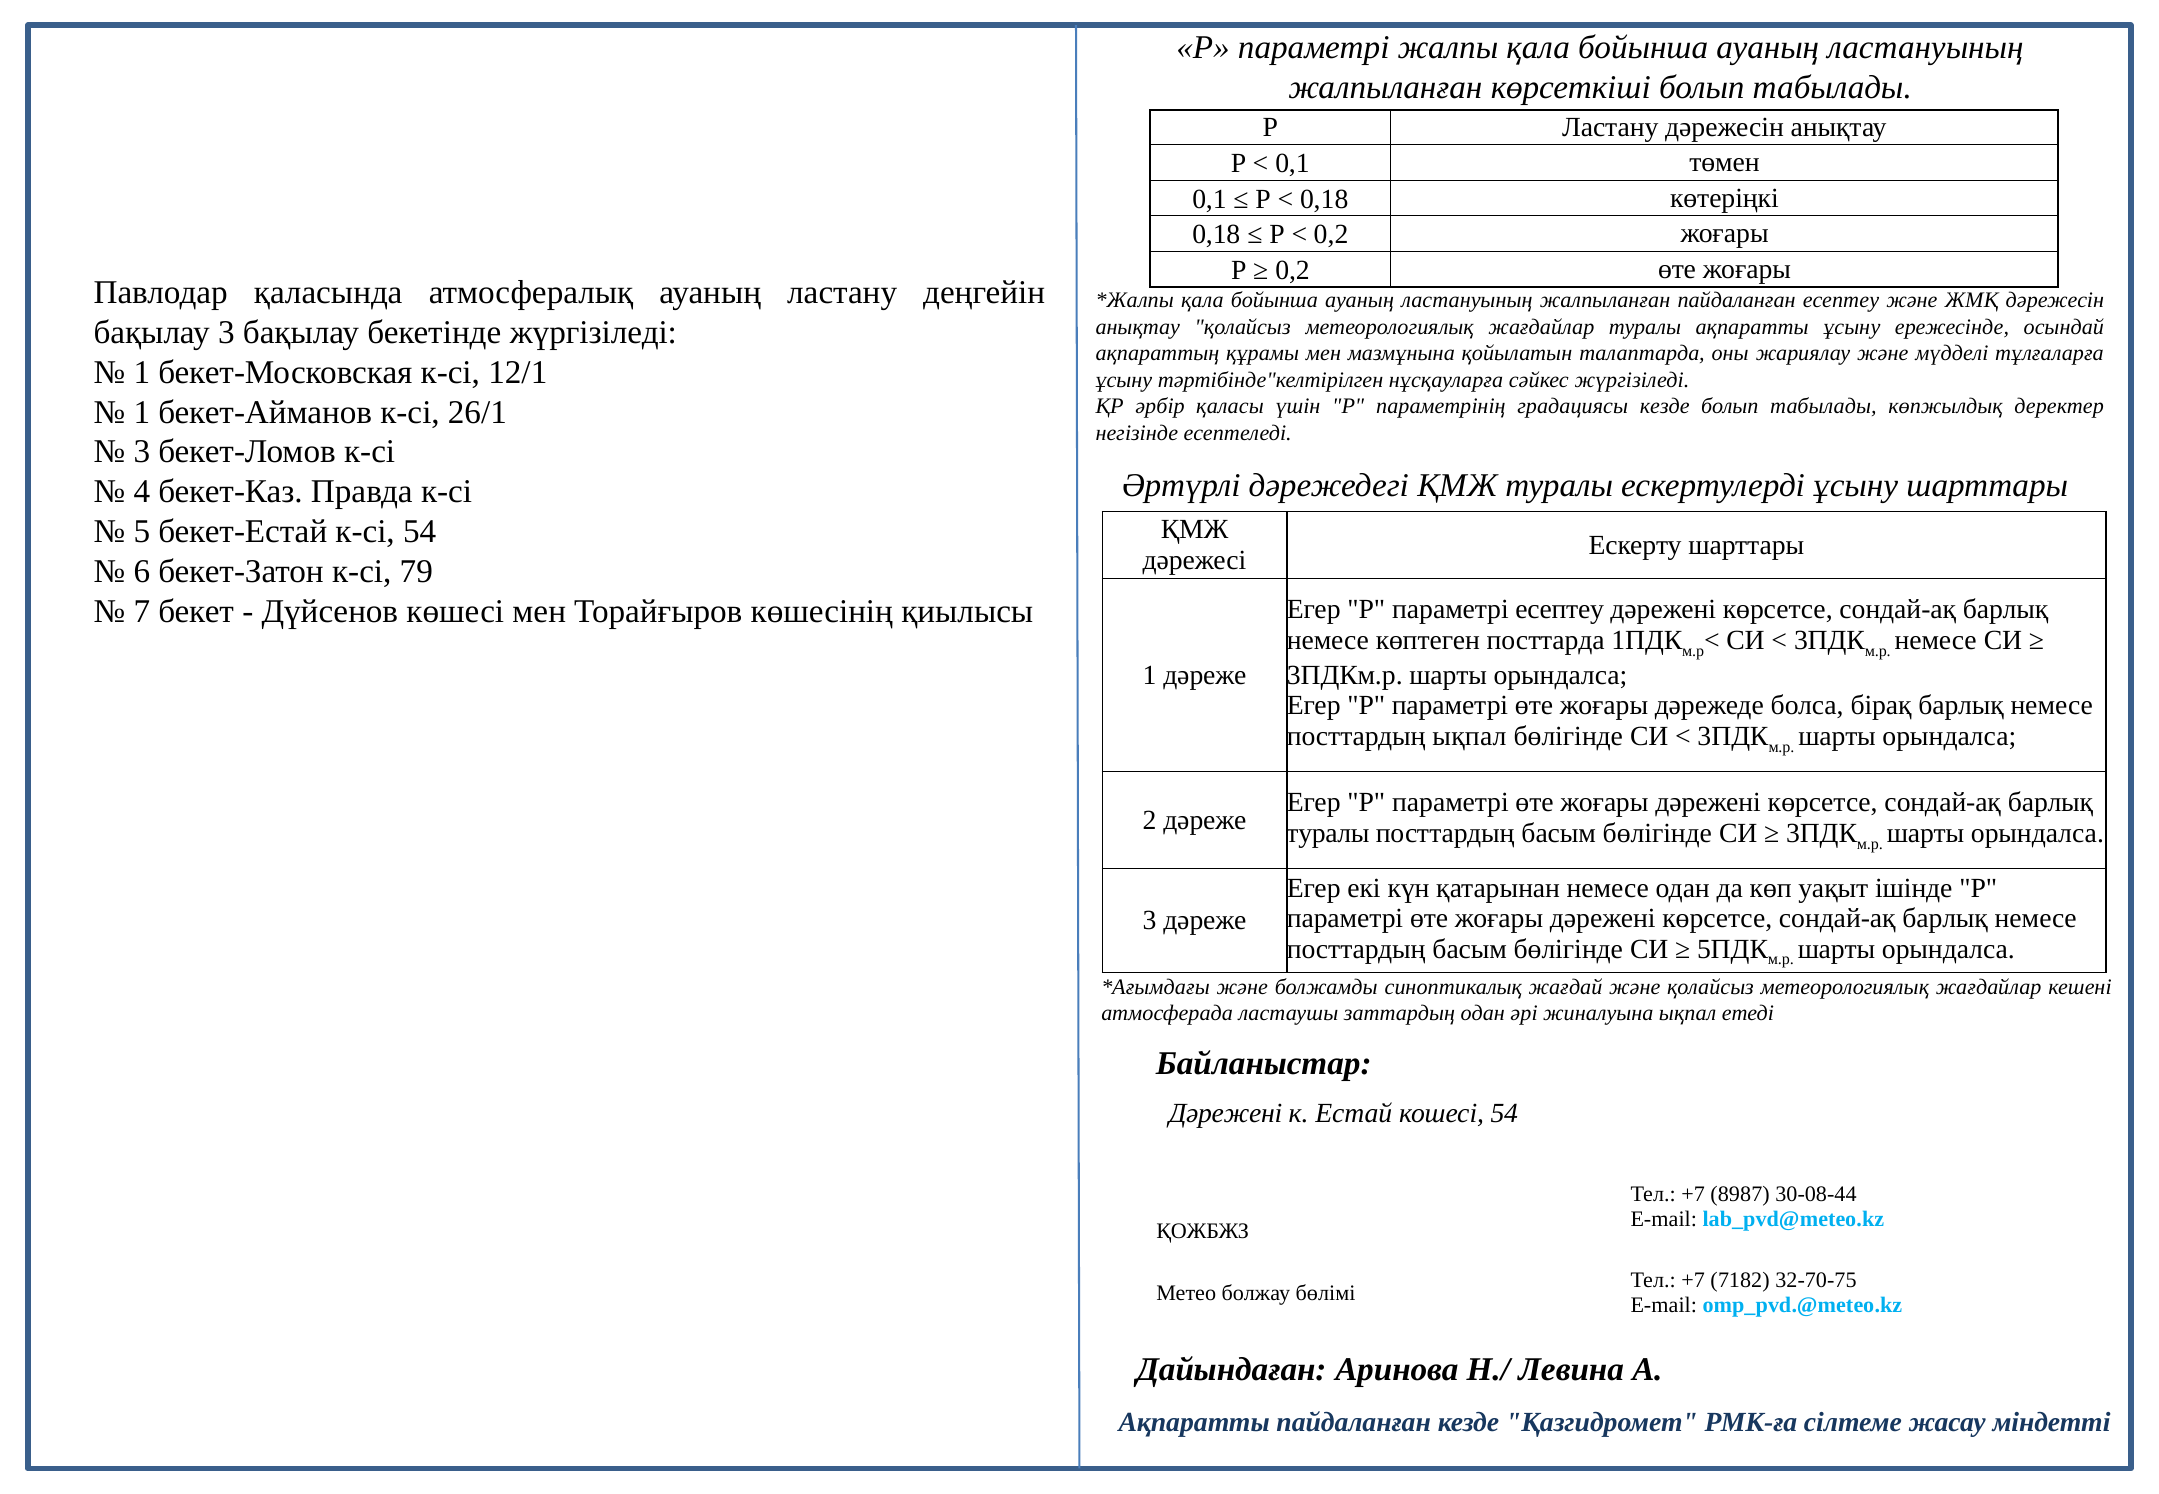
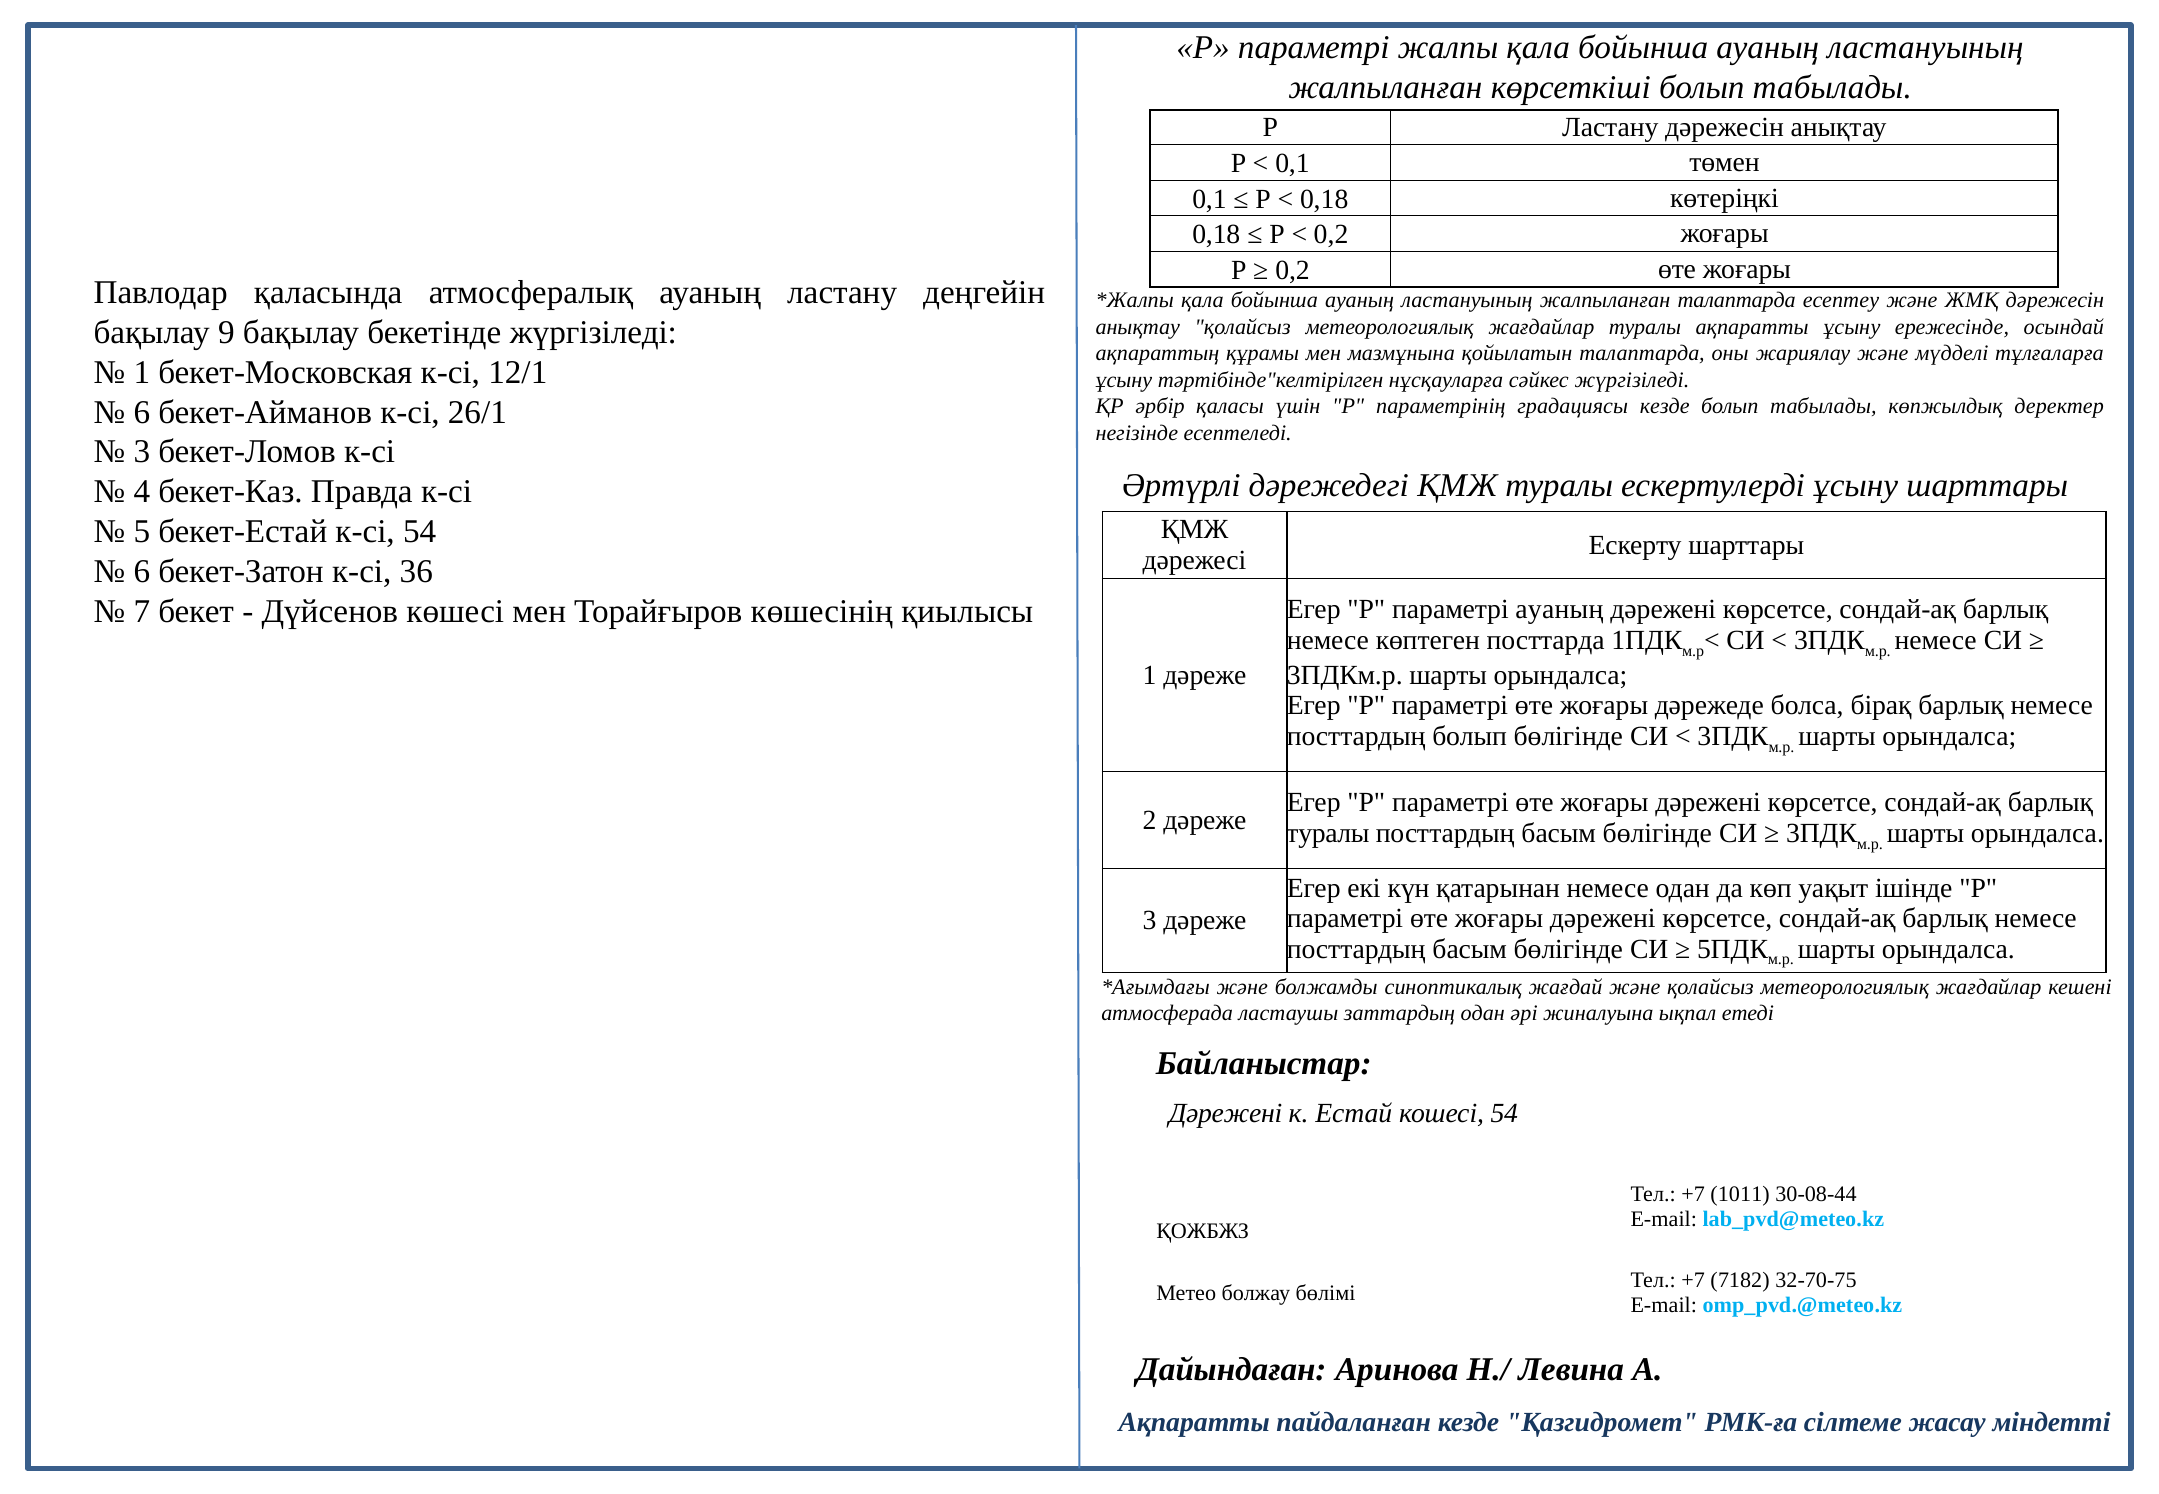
жалпыланған пайдаланған: пайдаланған -> талаптарда
бақылау 3: 3 -> 9
1 at (142, 412): 1 -> 6
79: 79 -> 36
параметрі есептеу: есептеу -> ауаның
посттардың ықпал: ықпал -> болып
8987: 8987 -> 1011
